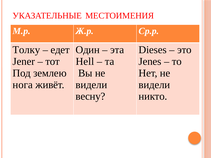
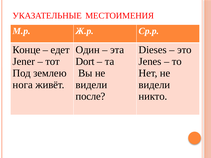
Толку: Толку -> Конце
Hell: Hell -> Dort
весну: весну -> после
